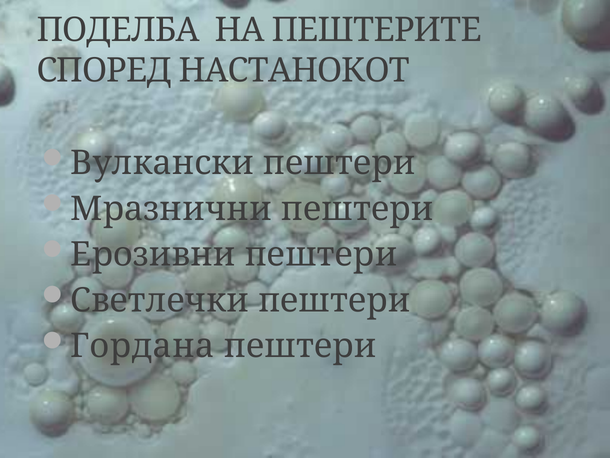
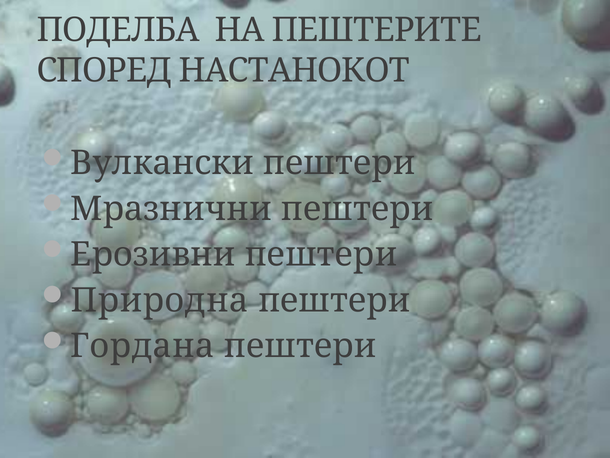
Светлечки: Светлечки -> Природна
